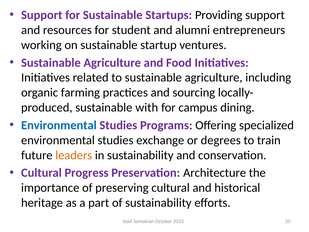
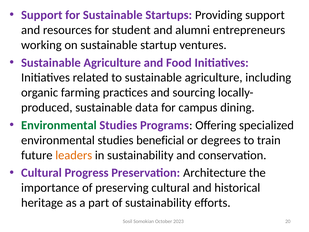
with: with -> data
Environmental at (59, 125) colour: blue -> green
exchange: exchange -> beneficial
